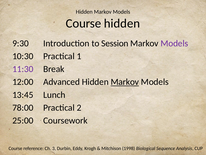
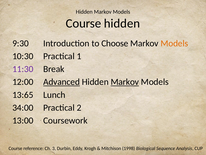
Session: Session -> Choose
Models at (174, 43) colour: purple -> orange
Advanced underline: none -> present
13:45: 13:45 -> 13:65
78:00: 78:00 -> 34:00
25:00: 25:00 -> 13:00
